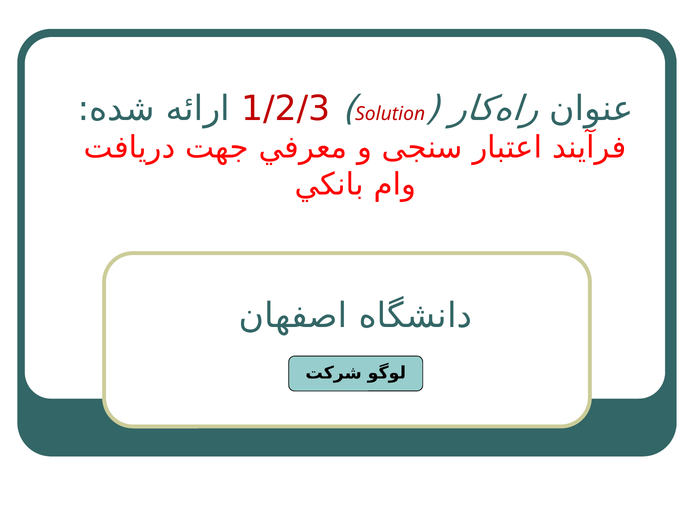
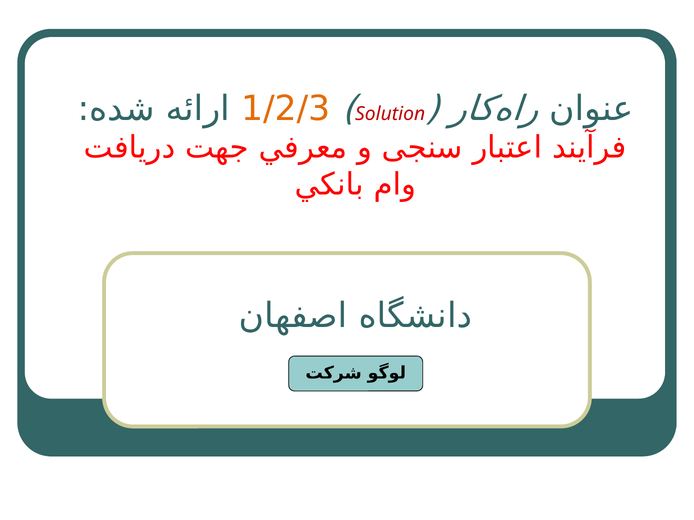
1/2/3 colour: red -> orange
